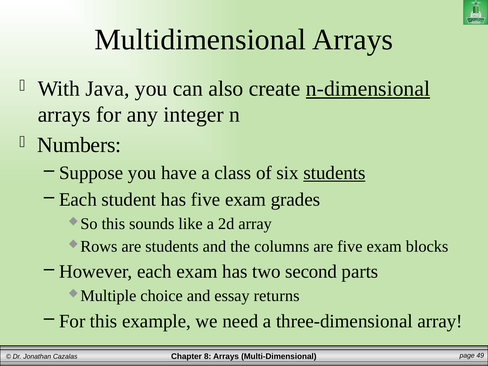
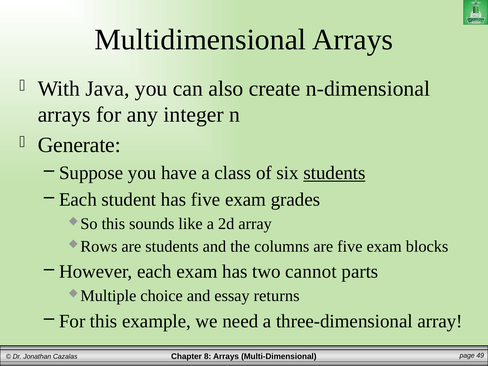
n-dimensional underline: present -> none
Numbers: Numbers -> Generate
second: second -> cannot
